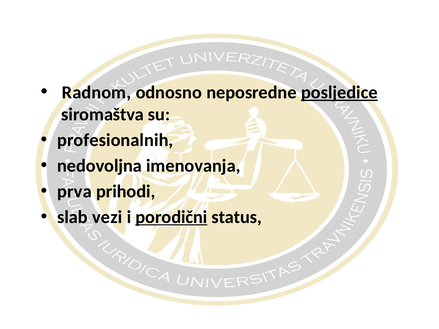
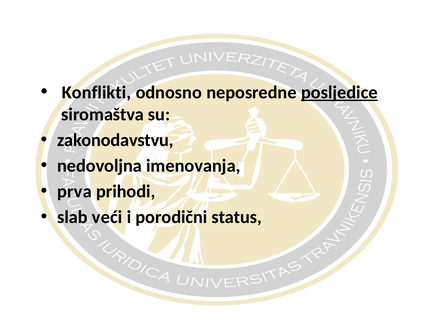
Radnom: Radnom -> Konflikti
profesionalnih: profesionalnih -> zakonodavstvu
vezi: vezi -> veći
porodični underline: present -> none
